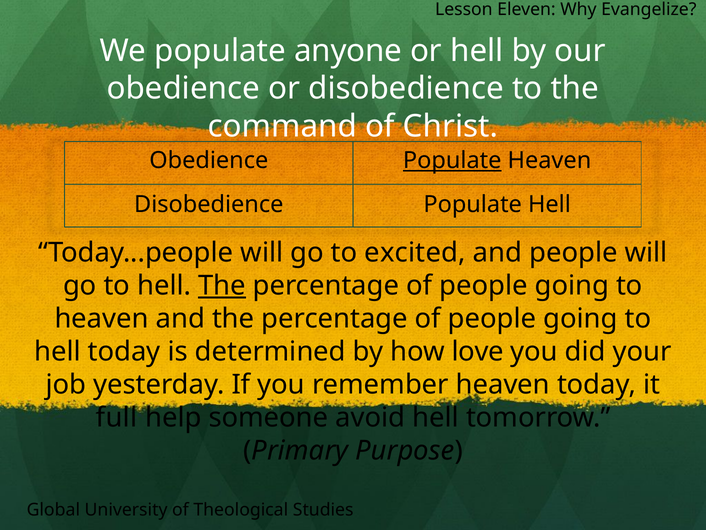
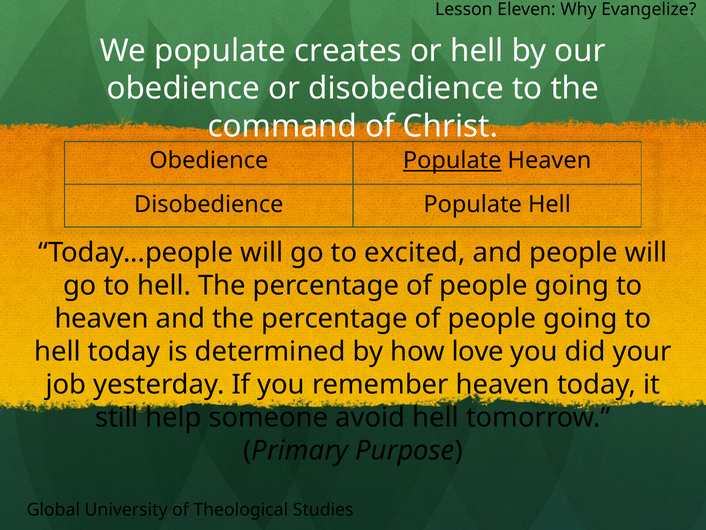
anyone: anyone -> creates
The at (222, 285) underline: present -> none
full: full -> still
